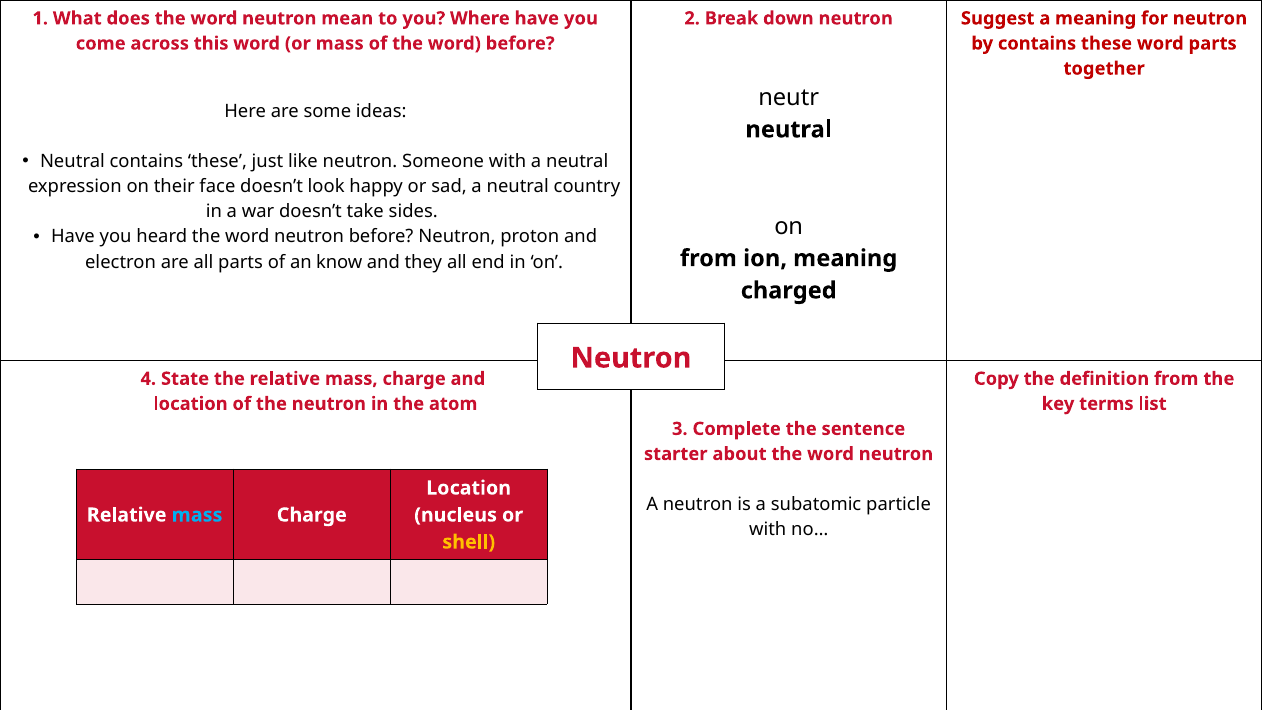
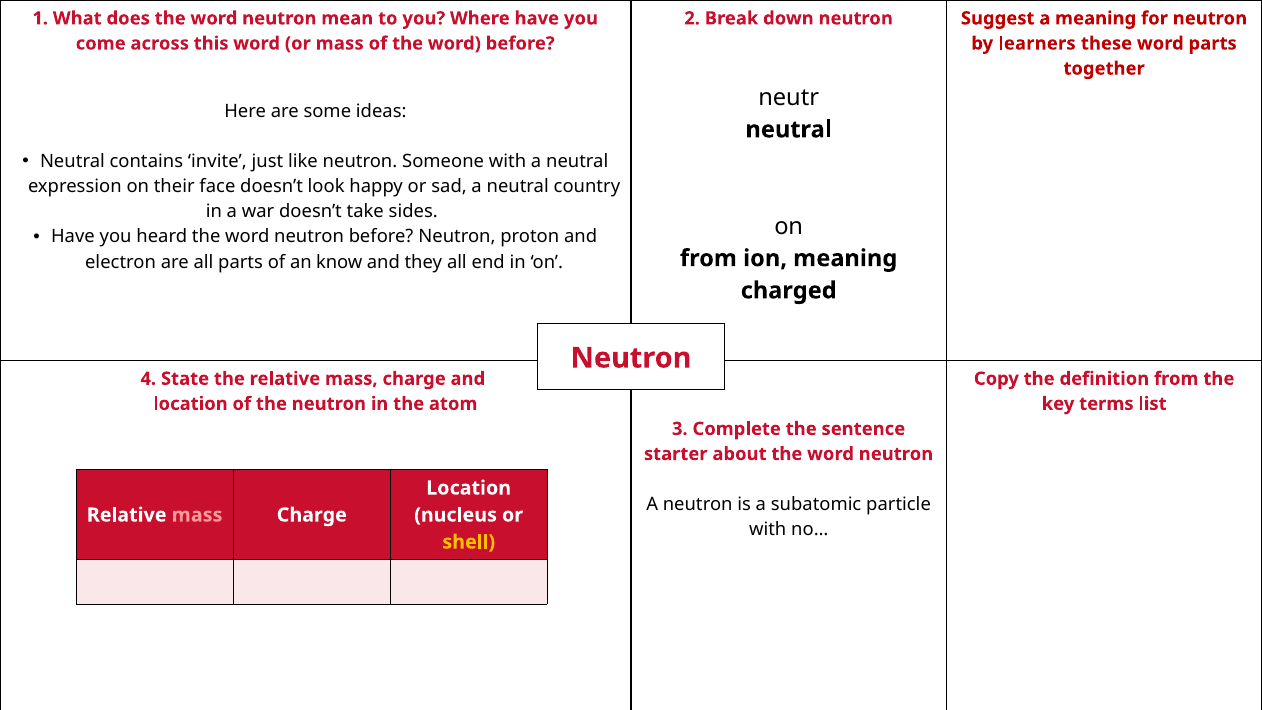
by contains: contains -> learners
Neutral contains these: these -> invite
mass at (197, 515) colour: light blue -> pink
